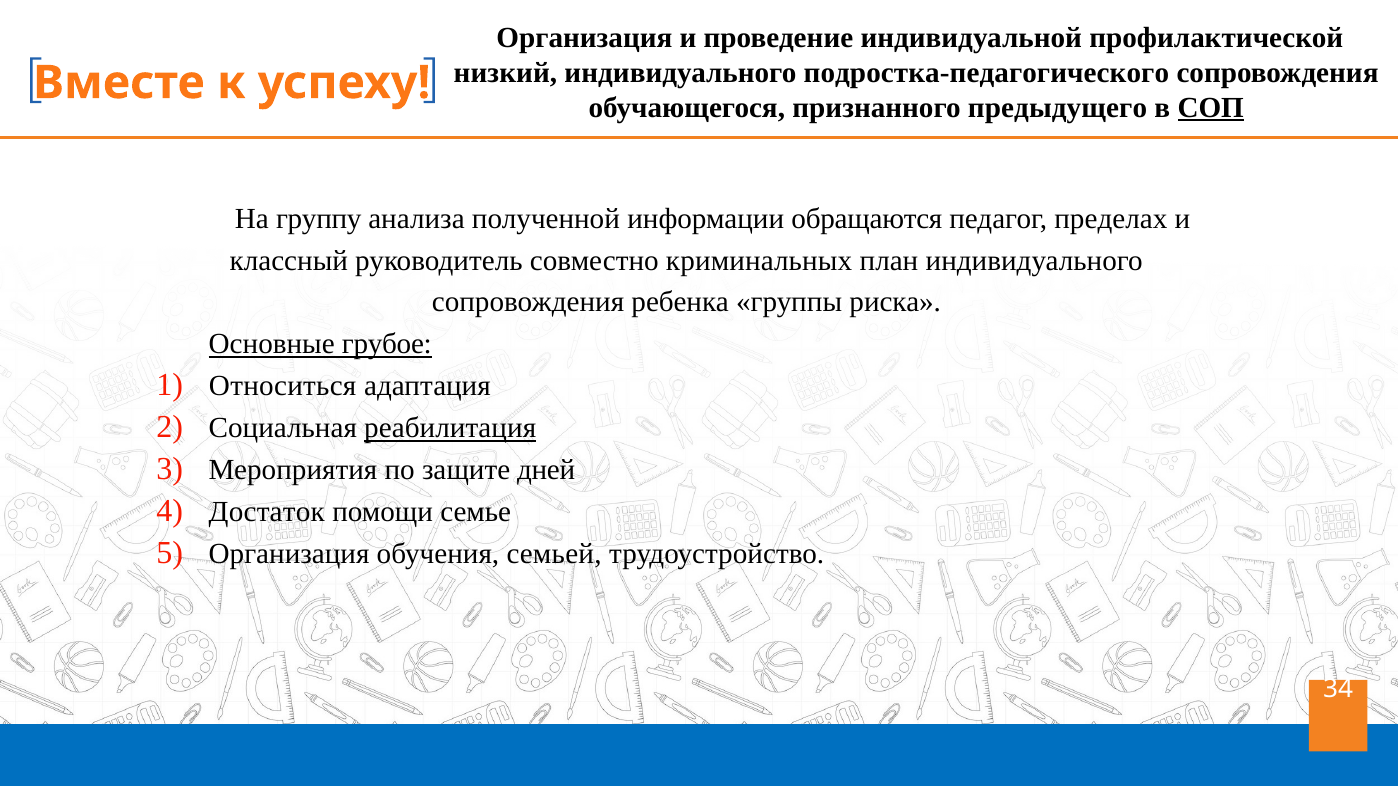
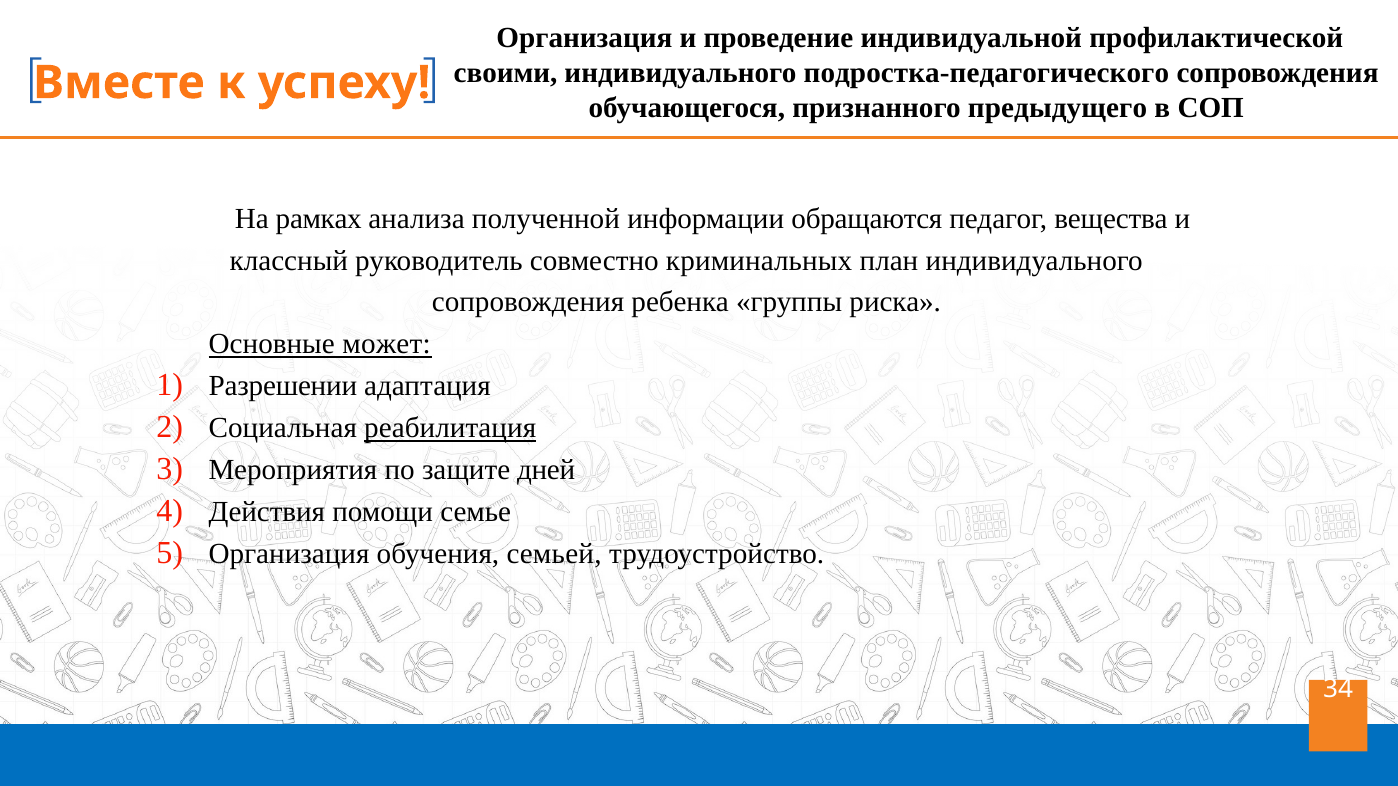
низкий: низкий -> своими
СОП underline: present -> none
группу: группу -> рамках
пределах: пределах -> вещества
грубое: грубое -> может
Относиться: Относиться -> Разрешении
Достаток: Достаток -> Действия
